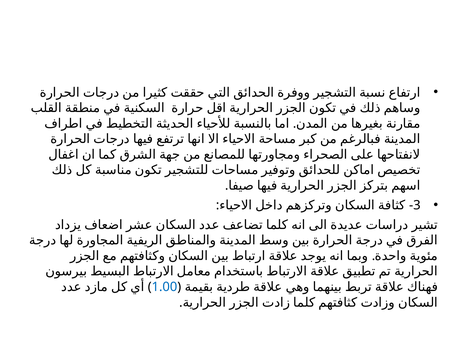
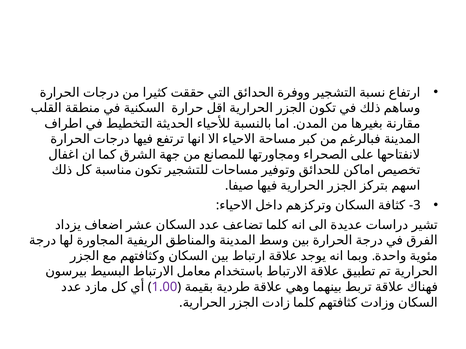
1.00 colour: blue -> purple
